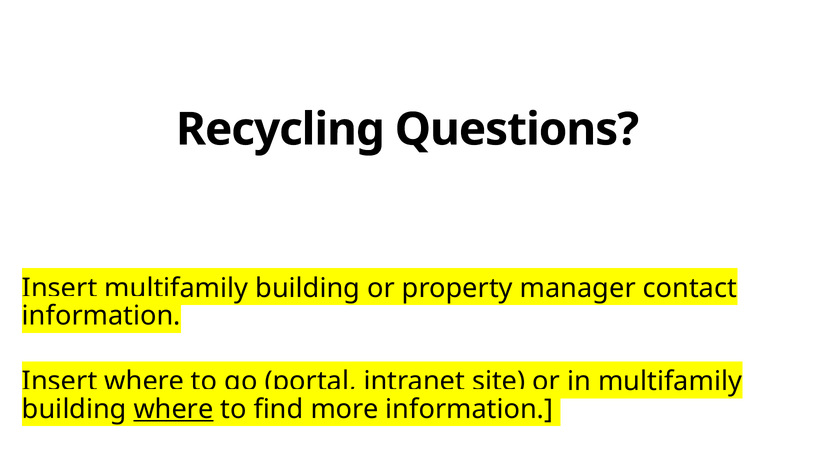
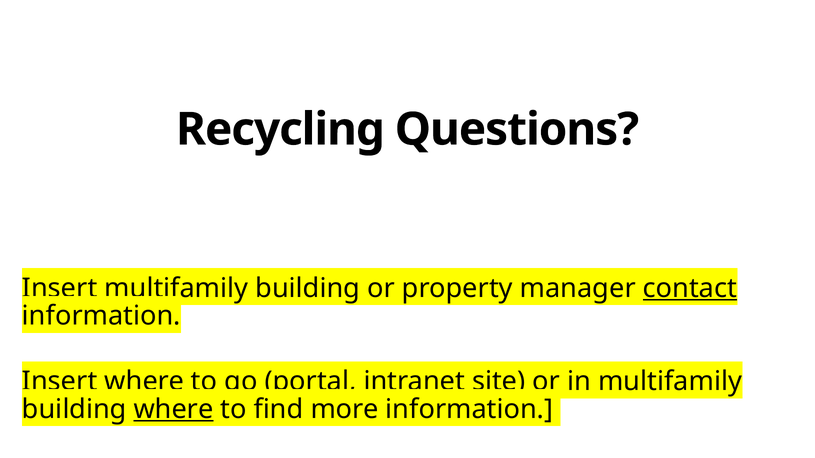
contact underline: none -> present
